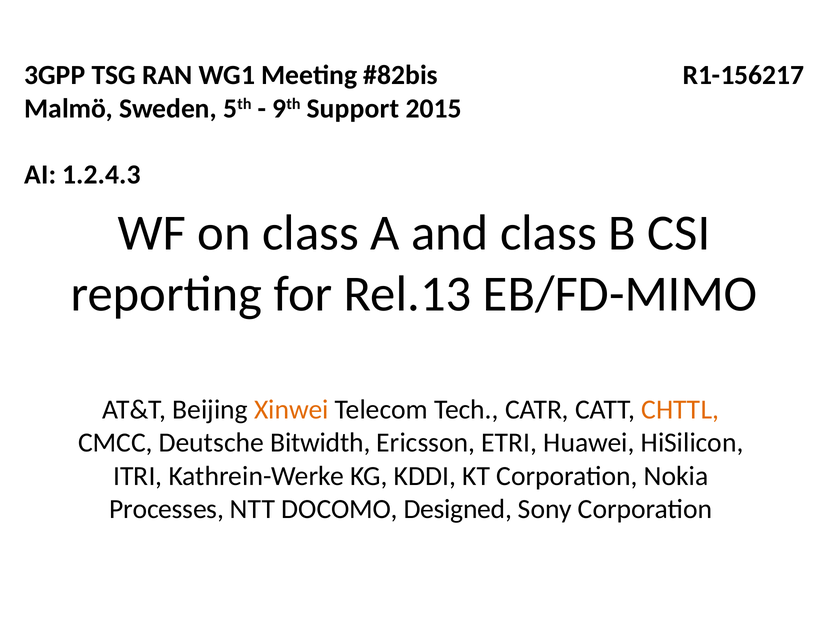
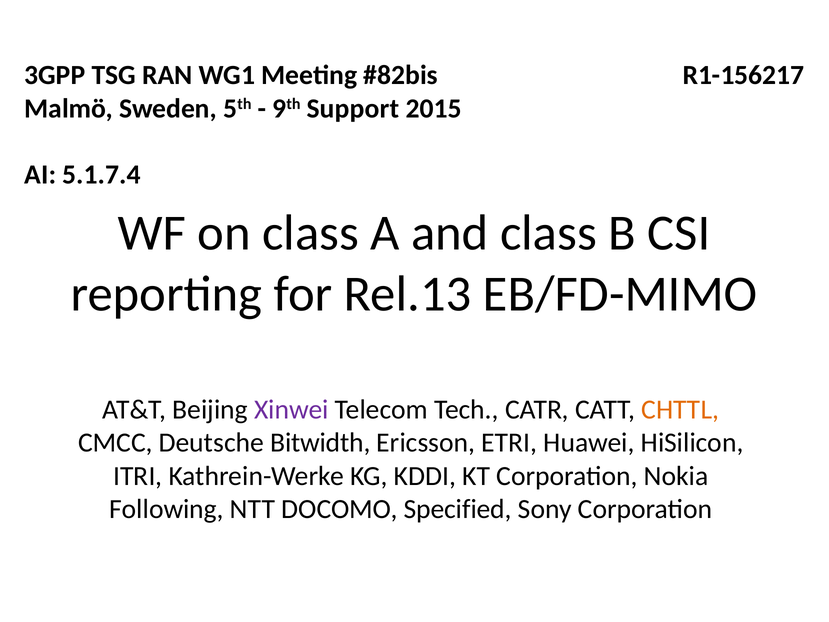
1.2.4.3: 1.2.4.3 -> 5.1.7.4
Xinwei colour: orange -> purple
Processes: Processes -> Following
Designed: Designed -> Specified
